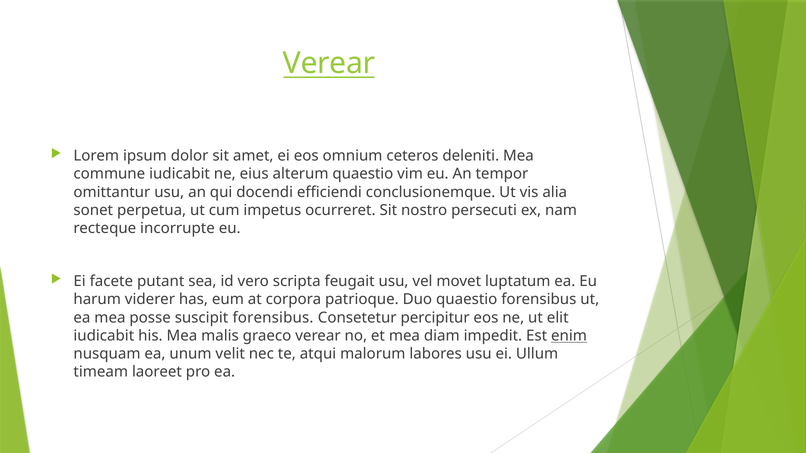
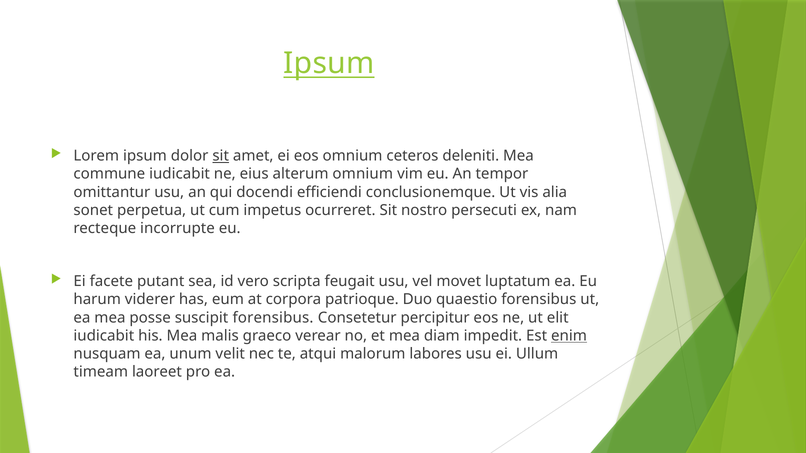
Verear at (329, 64): Verear -> Ipsum
sit at (221, 156) underline: none -> present
alterum quaestio: quaestio -> omnium
